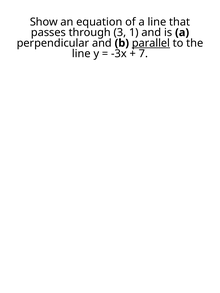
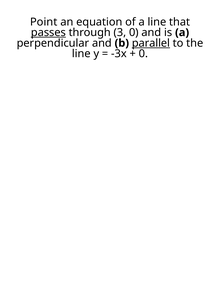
Show: Show -> Point
passes underline: none -> present
3 1: 1 -> 0
7 at (143, 54): 7 -> 0
